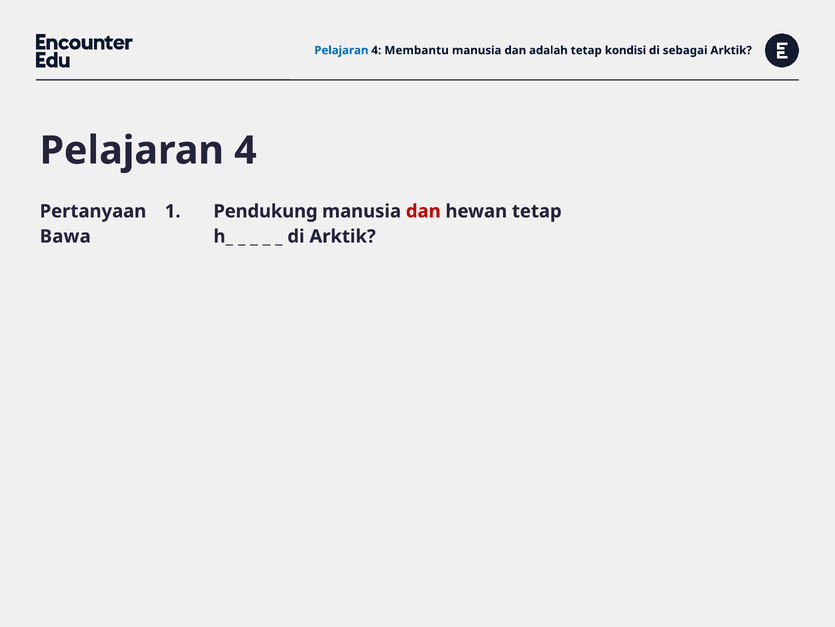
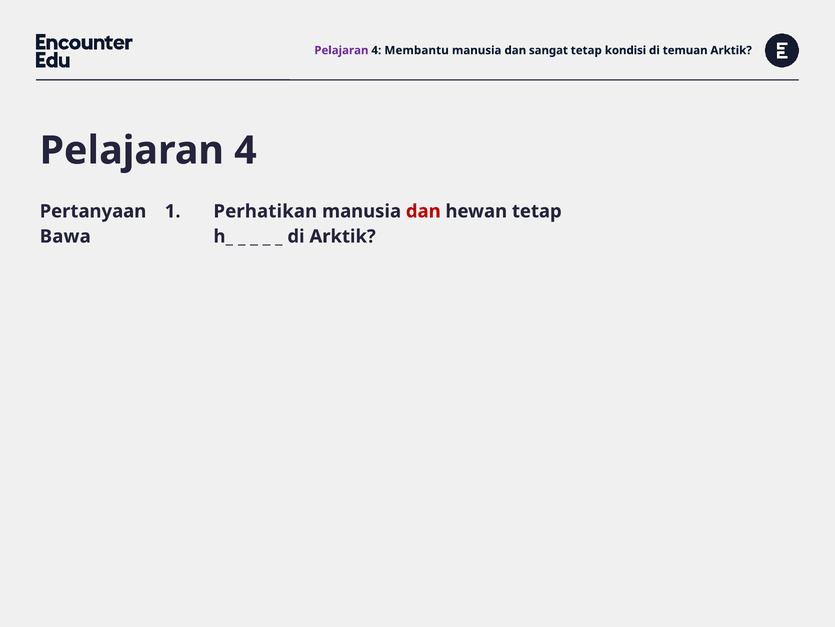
Pelajaran at (341, 50) colour: blue -> purple
adalah: adalah -> sangat
sebagai: sebagai -> temuan
Pendukung: Pendukung -> Perhatikan
